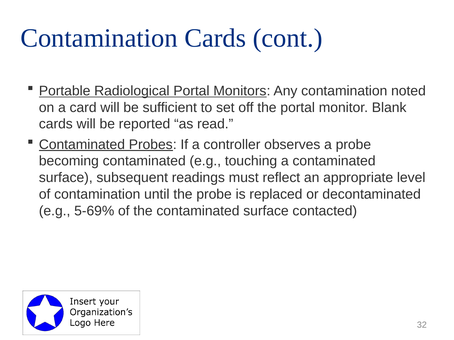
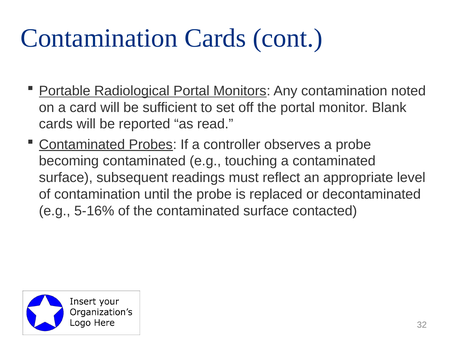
5-69%: 5-69% -> 5-16%
